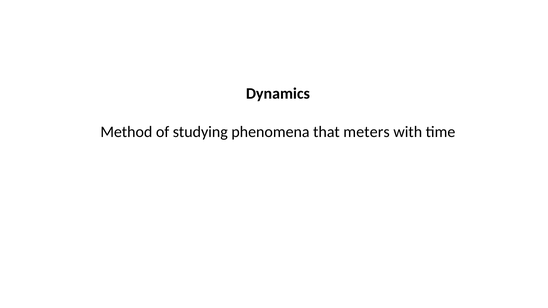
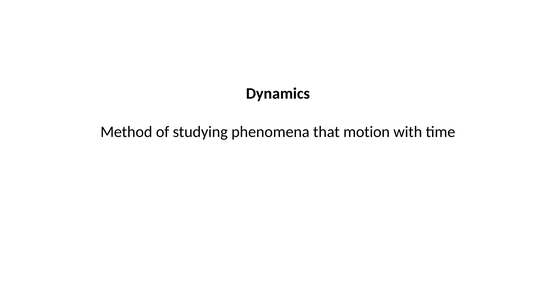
meters: meters -> motion
